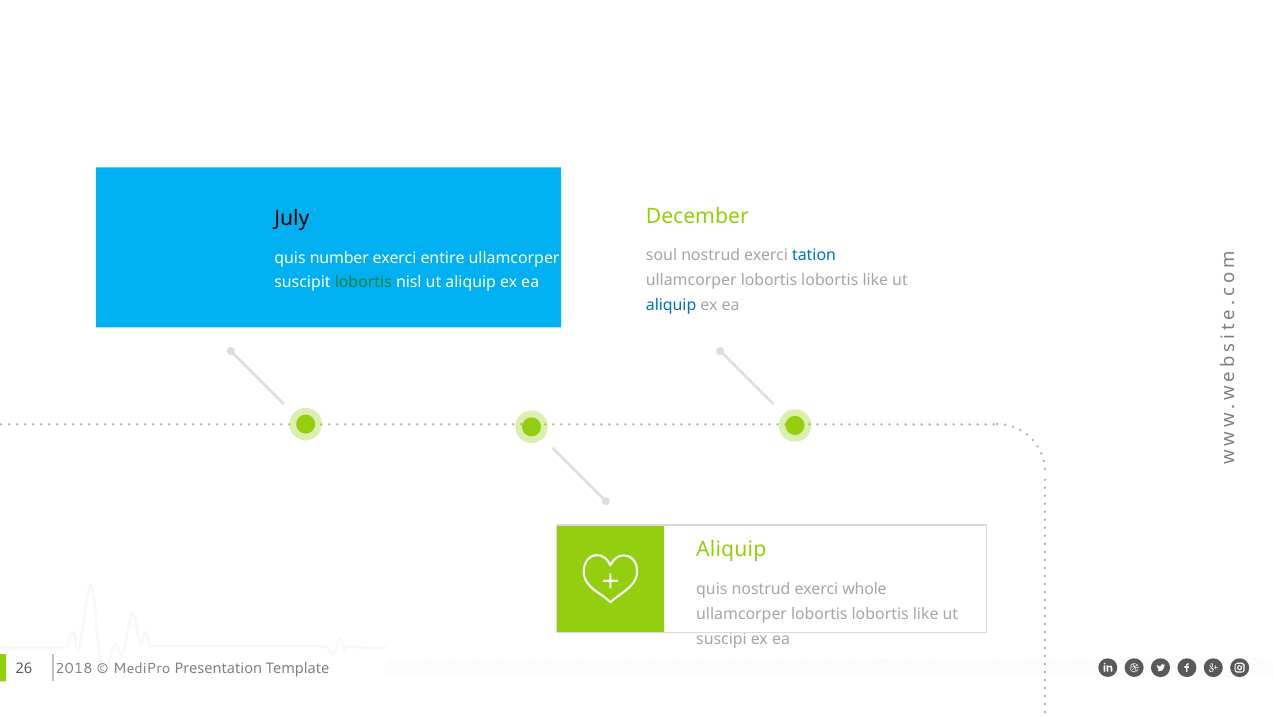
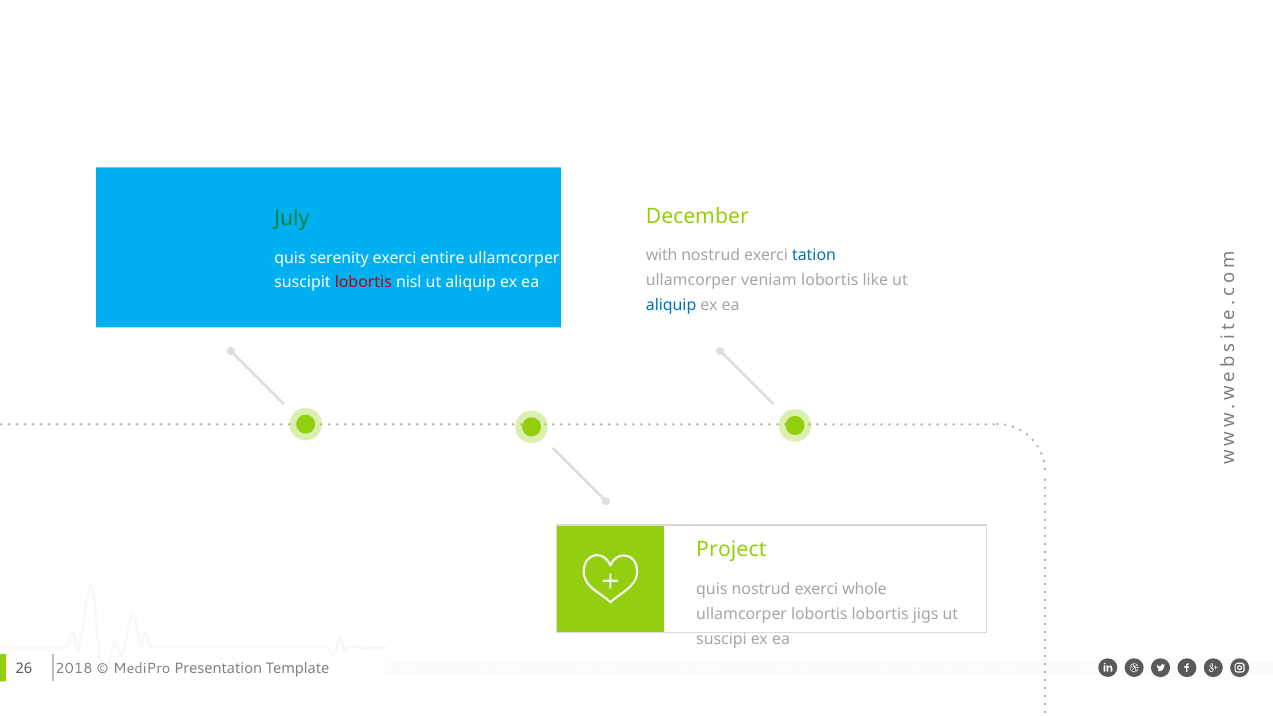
July colour: black -> green
soul: soul -> with
number: number -> serenity
lobortis at (769, 281): lobortis -> veniam
lobortis at (363, 283) colour: green -> red
Aliquip at (731, 550): Aliquip -> Project
like at (926, 614): like -> jigs
